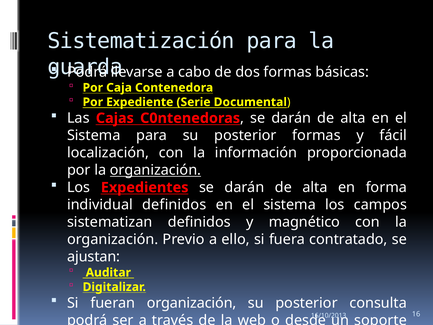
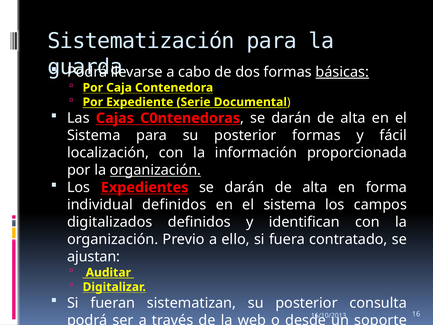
básicas underline: none -> present
sistematizan: sistematizan -> digitalizados
y magnético: magnético -> identifican
fueran organización: organización -> sistematizan
